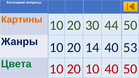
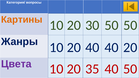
30 44: 44 -> 50
14 at (92, 48): 14 -> 40
53: 53 -> 20
Цвета colour: green -> purple
10: 10 -> 35
